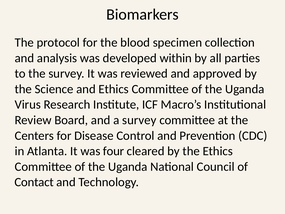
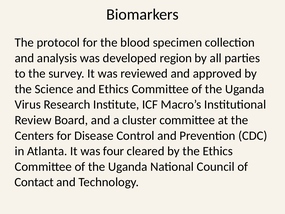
within: within -> region
a survey: survey -> cluster
